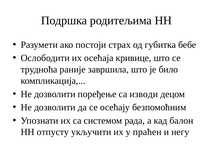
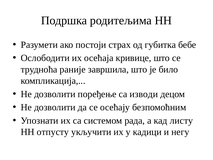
балон: балон -> листу
праћен: праћен -> кадици
